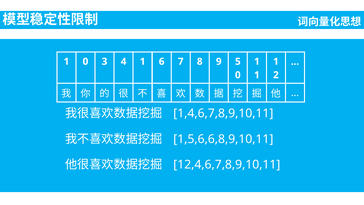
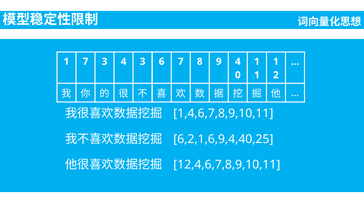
1 0: 0 -> 7
4 1: 1 -> 3
9 5: 5 -> 4
1,5,6,6,8,9,10,11: 1,5,6,6,8,9,10,11 -> 6,2,1,6,9,4,40,25
